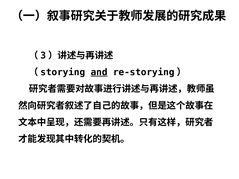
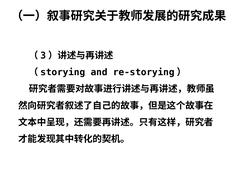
and underline: present -> none
